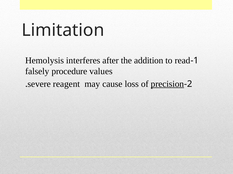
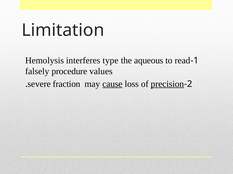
after: after -> type
addition: addition -> aqueous
reagent: reagent -> fraction
cause underline: none -> present
